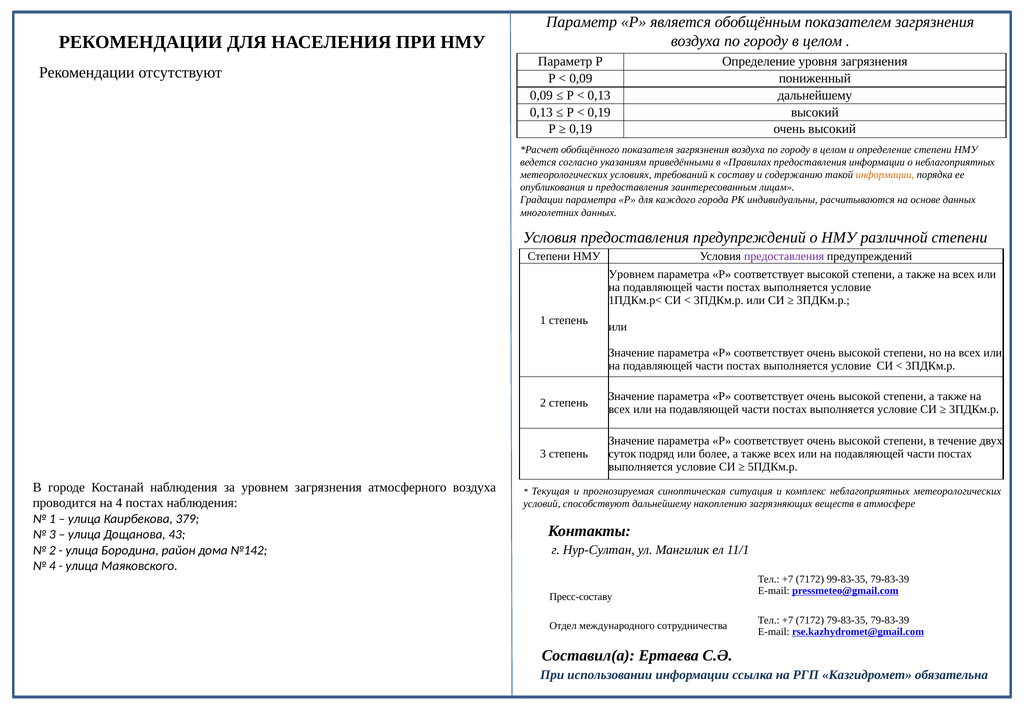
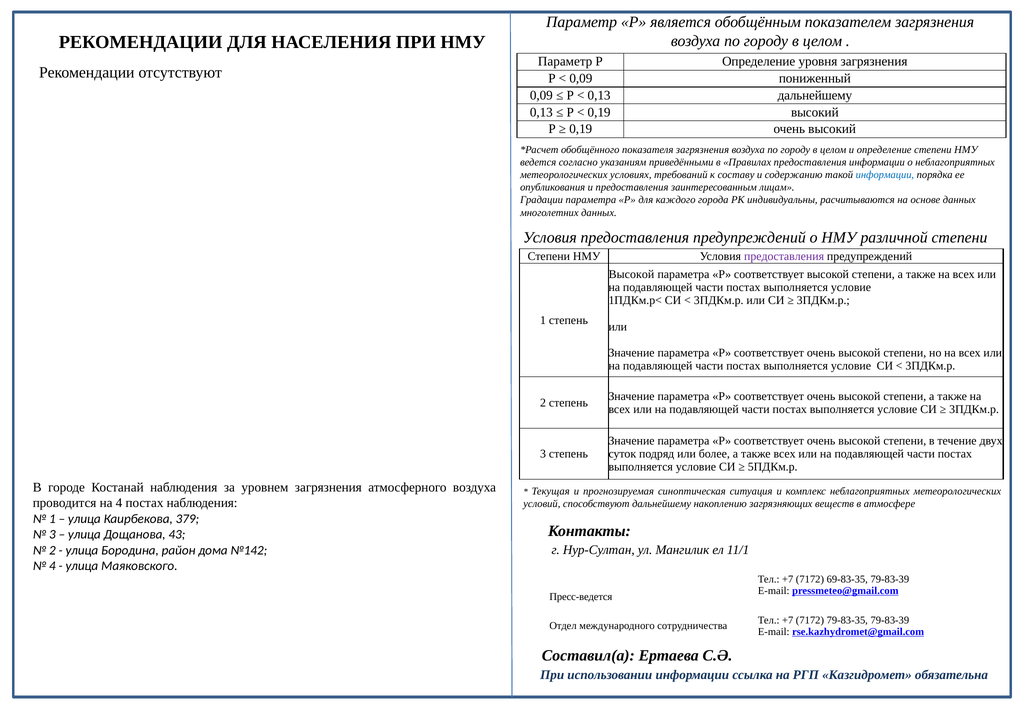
информации at (885, 175) colour: orange -> blue
Уровнем at (631, 274): Уровнем -> Высокой
99-83-35: 99-83-35 -> 69-83-35
Пресс-составу: Пресс-составу -> Пресс-ведется
